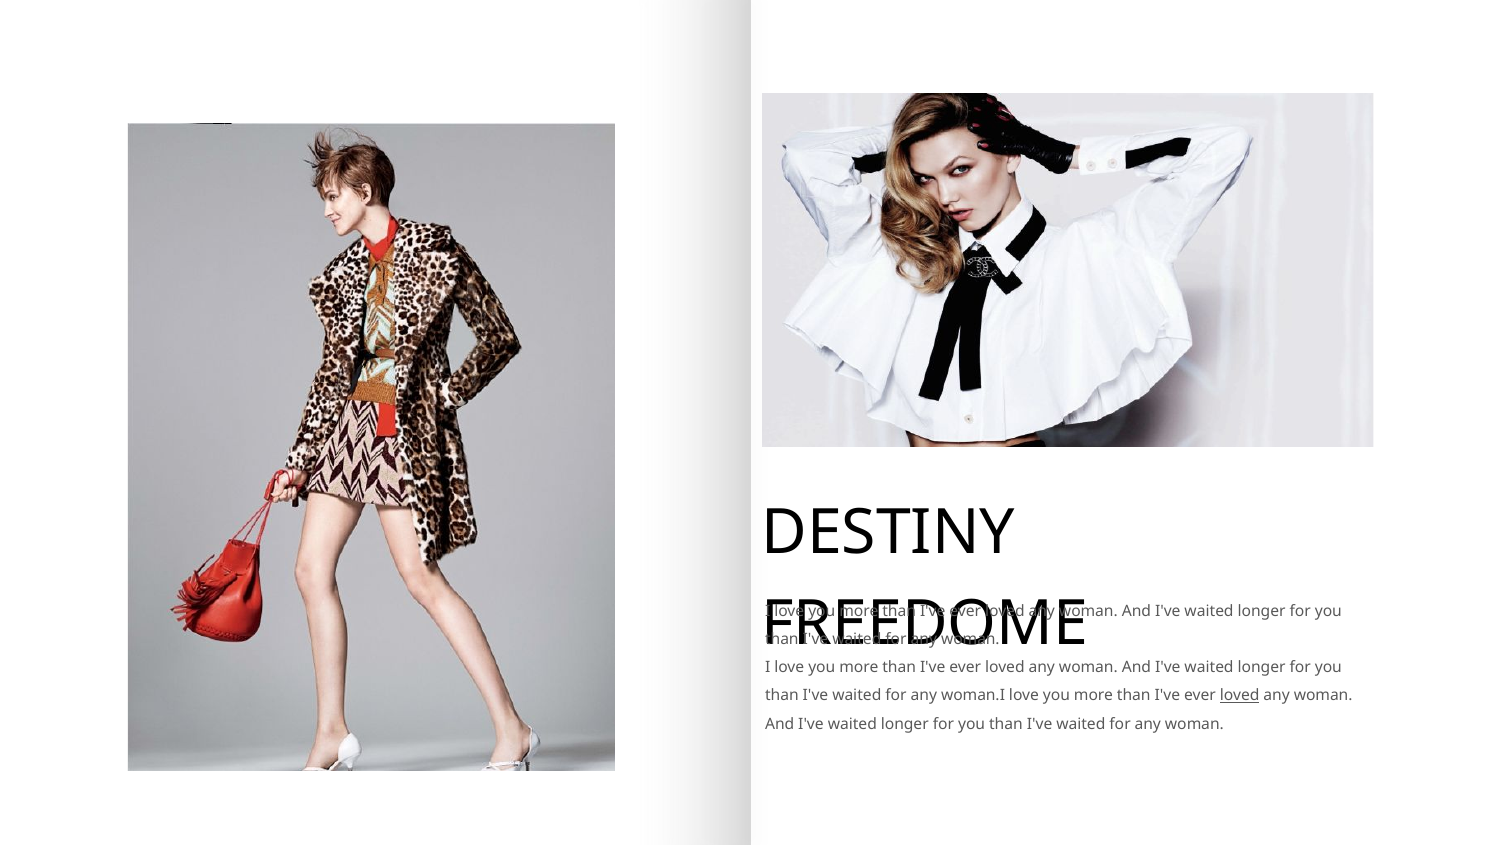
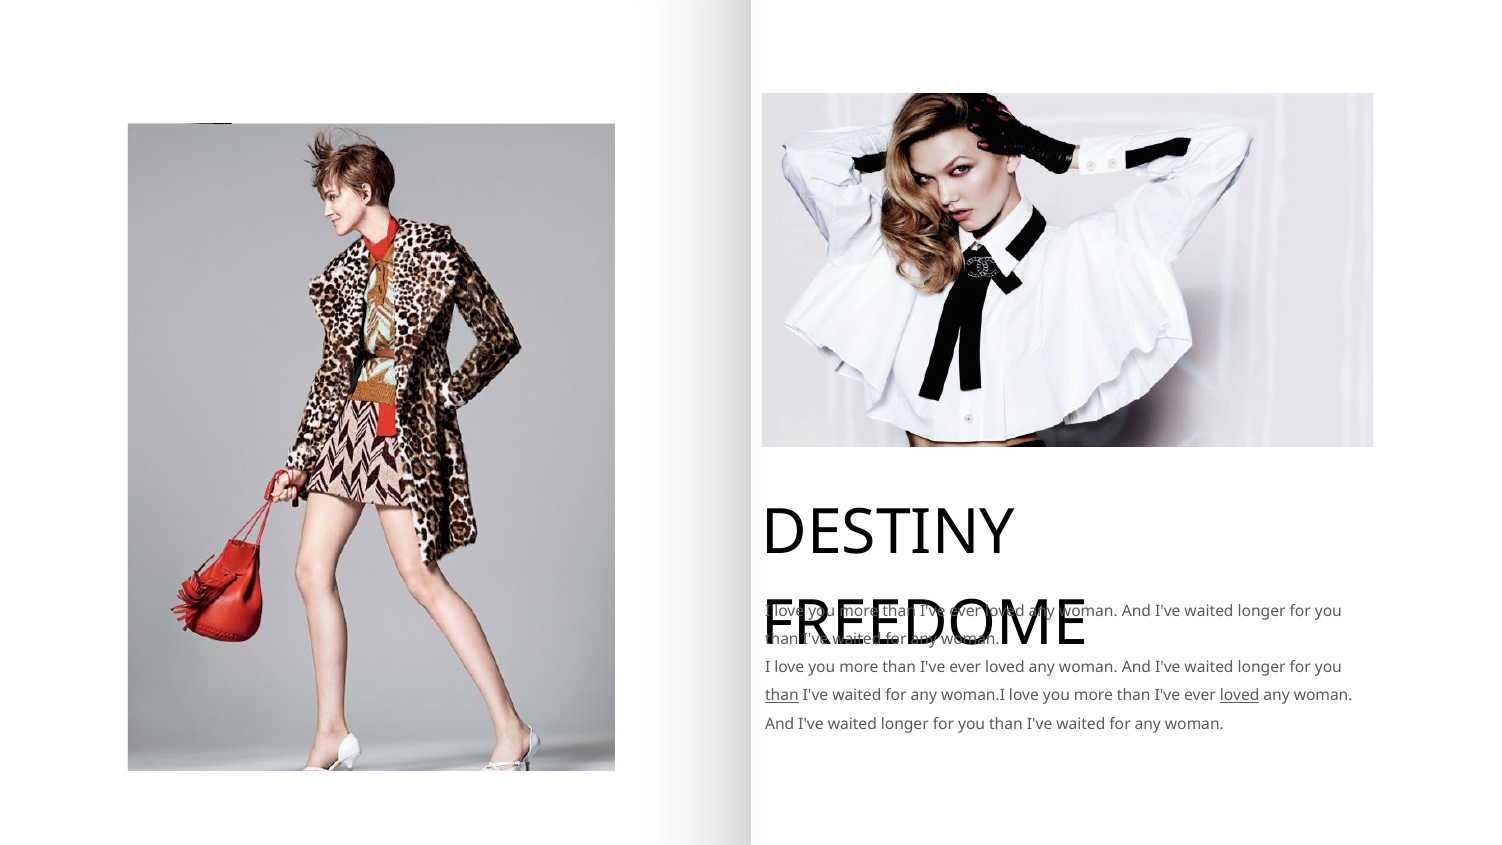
than at (782, 696) underline: none -> present
